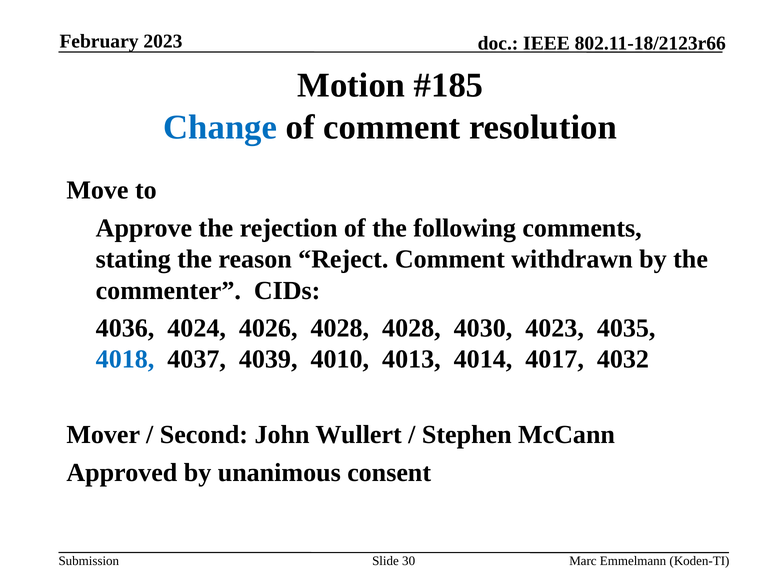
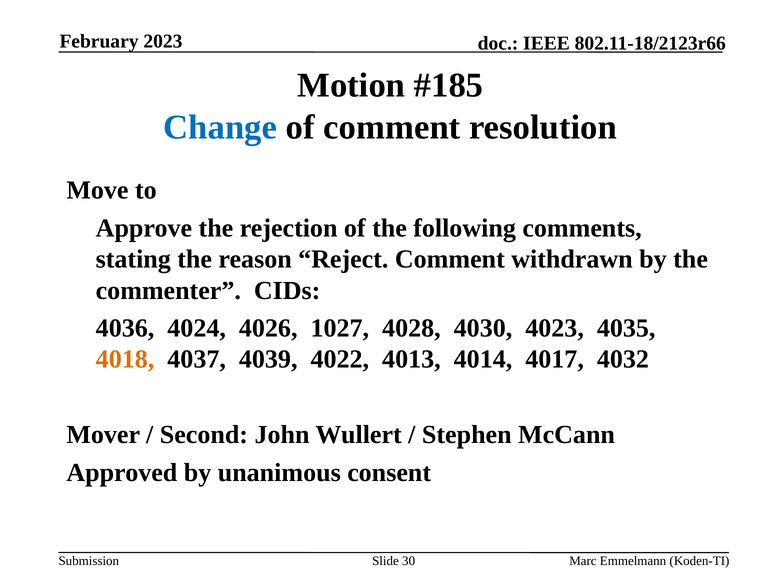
4026 4028: 4028 -> 1027
4018 colour: blue -> orange
4010: 4010 -> 4022
